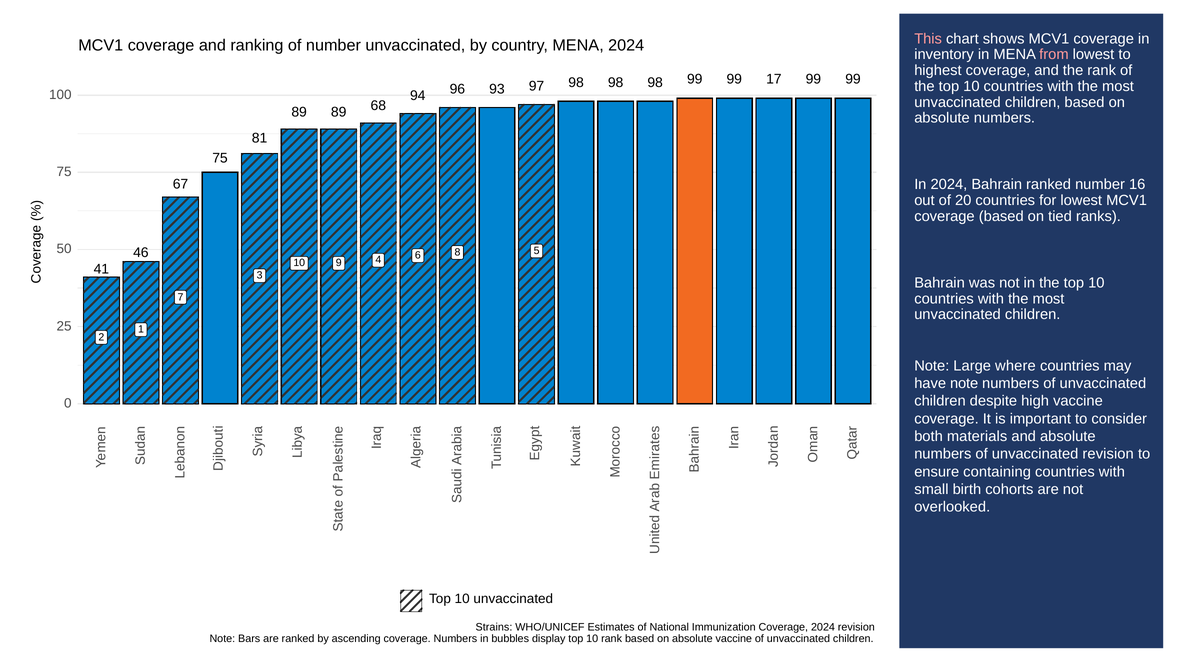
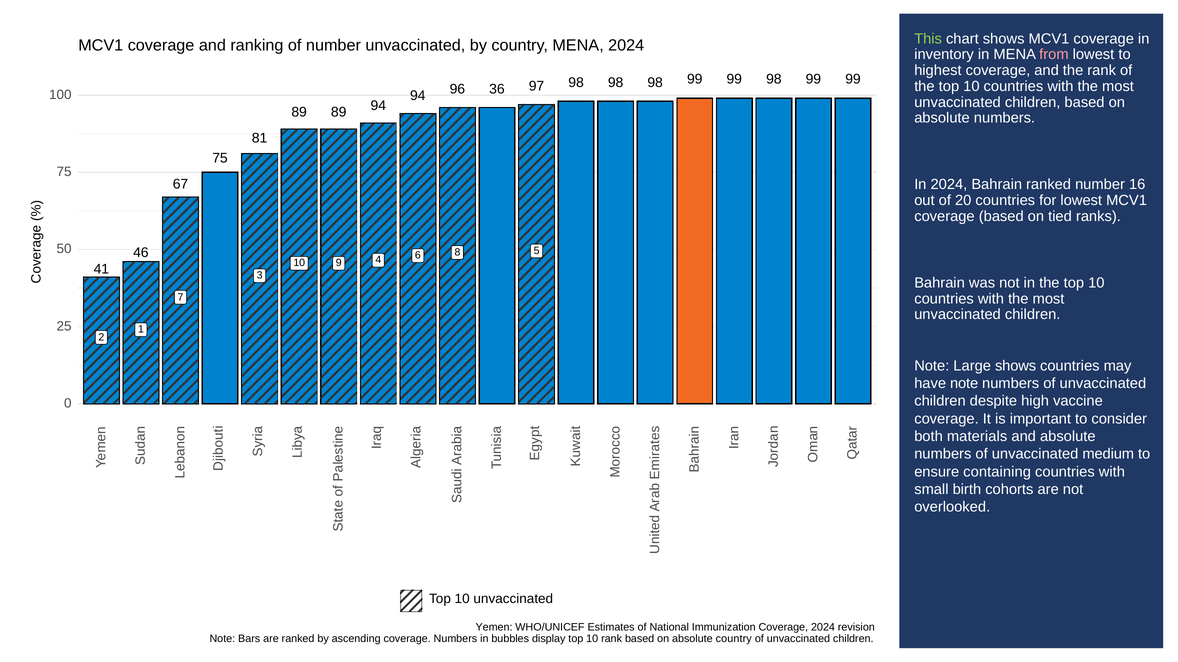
This colour: pink -> light green
99 17: 17 -> 98
93: 93 -> 36
89 68: 68 -> 94
Large where: where -> shows
unvaccinated revision: revision -> medium
Strains: Strains -> Yemen
absolute vaccine: vaccine -> country
